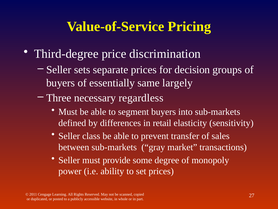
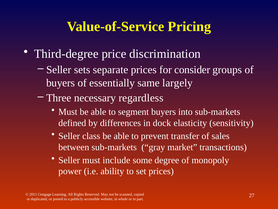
decision: decision -> consider
retail: retail -> dock
provide: provide -> include
